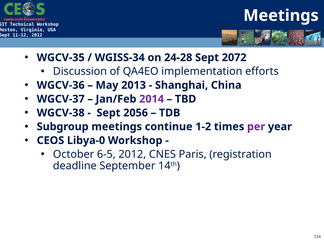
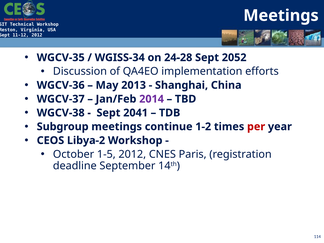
2072: 2072 -> 2052
2056: 2056 -> 2041
per colour: purple -> red
Libya-0: Libya-0 -> Libya-2
6-5: 6-5 -> 1-5
